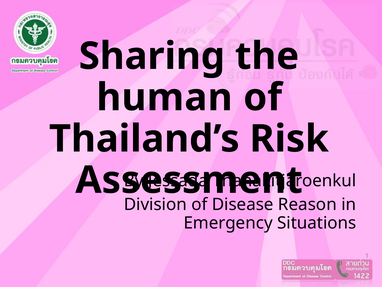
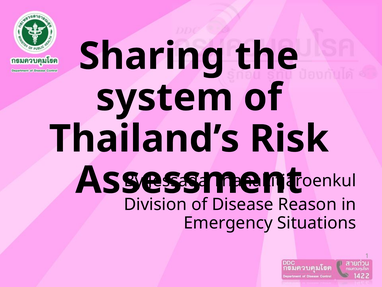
human: human -> system
